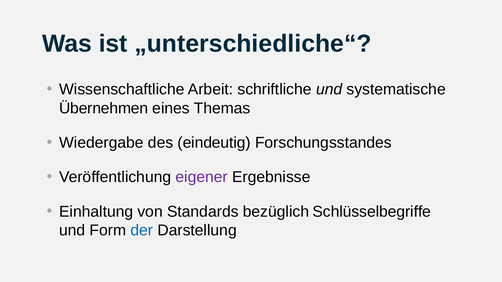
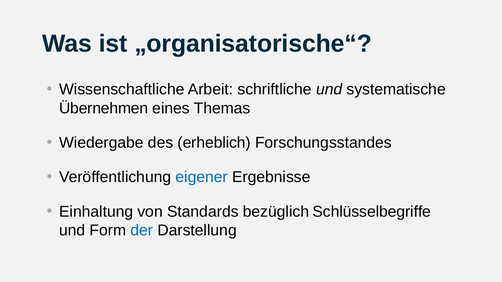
„unterschiedliche“: „unterschiedliche“ -> „organisatorische“
eindeutig: eindeutig -> erheblich
eigener colour: purple -> blue
